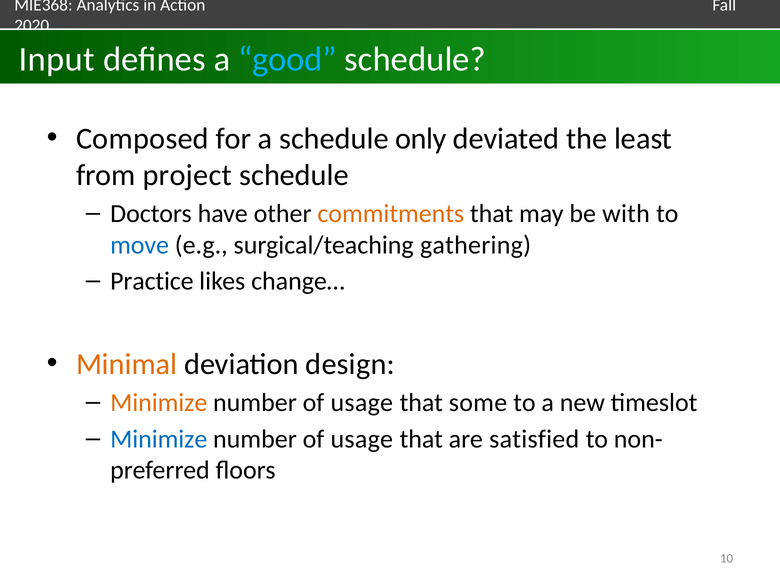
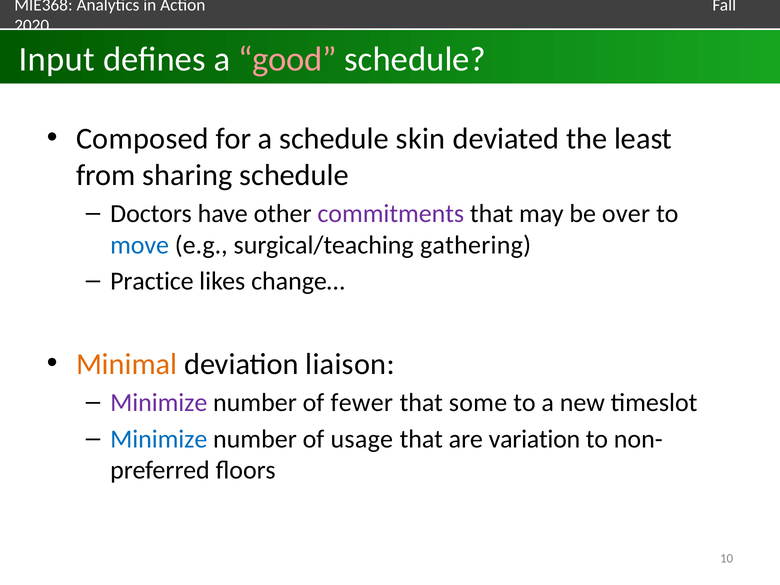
good colour: light blue -> pink
only: only -> skin
project: project -> sharing
commitments colour: orange -> purple
with: with -> over
design: design -> liaison
Minimize at (159, 403) colour: orange -> purple
usage at (362, 403): usage -> fewer
satisfied: satisfied -> variation
